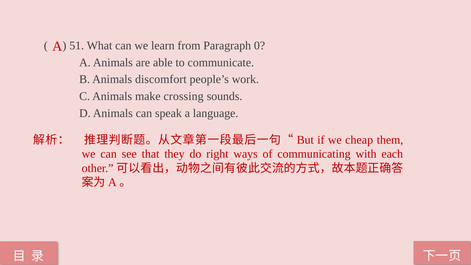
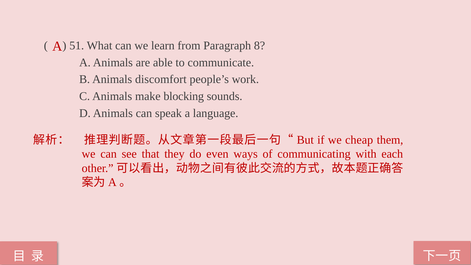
0: 0 -> 8
crossing: crossing -> blocking
right: right -> even
